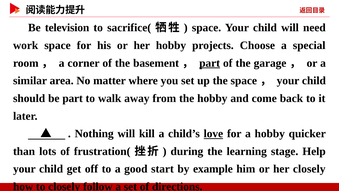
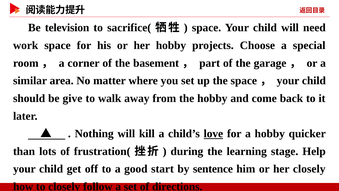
part at (210, 63) underline: present -> none
be part: part -> give
example: example -> sentence
